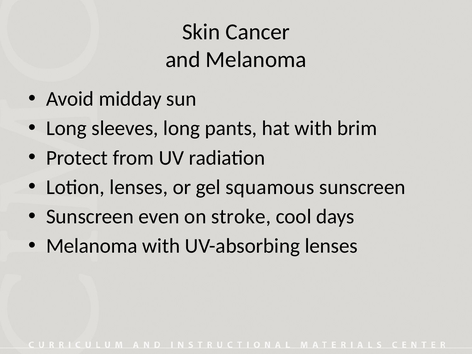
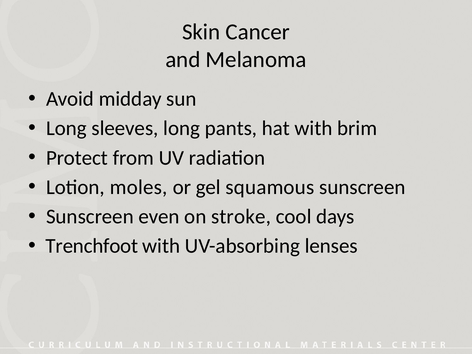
Lotion lenses: lenses -> moles
Melanoma at (92, 246): Melanoma -> Trenchfoot
